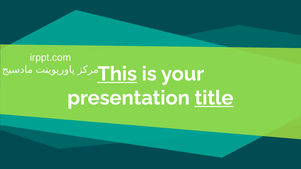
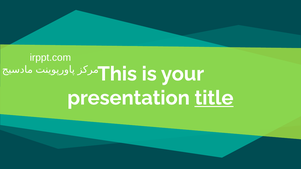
This underline: present -> none
